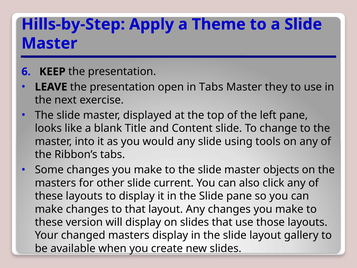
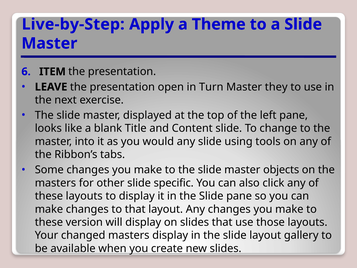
Hills-by-Step: Hills-by-Step -> Live-by-Step
KEEP: KEEP -> ITEM
in Tabs: Tabs -> Turn
current: current -> specific
